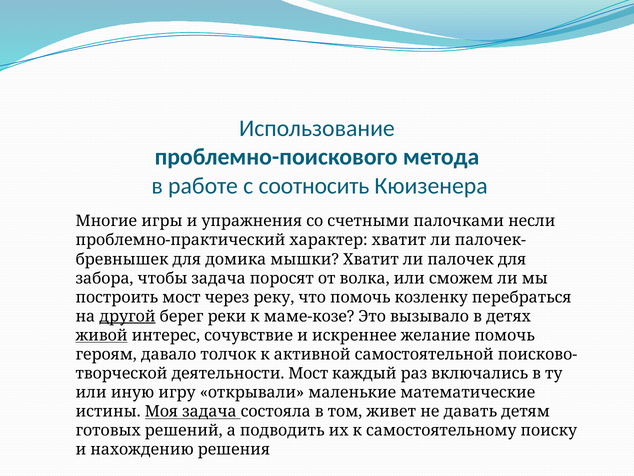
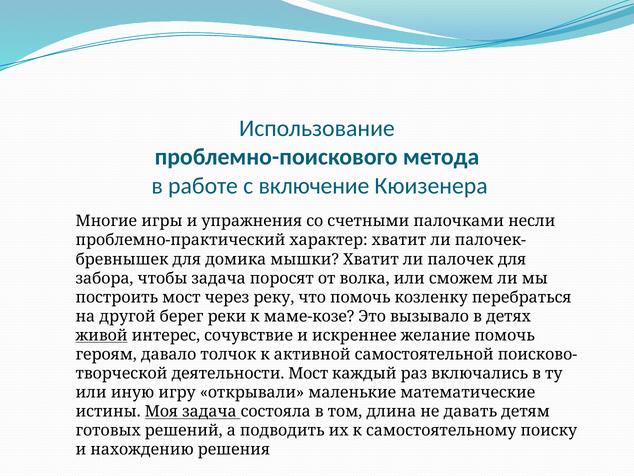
соотносить: соотносить -> включение
другой underline: present -> none
живет: живет -> длина
